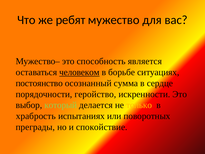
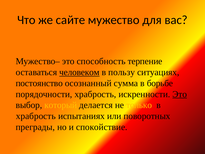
ребят: ребят -> сайте
является: является -> терпение
борьбе: борьбе -> пользу
сердце: сердце -> борьбе
порядочности геройство: геройство -> храбрость
Это at (180, 94) underline: none -> present
который colour: light green -> yellow
